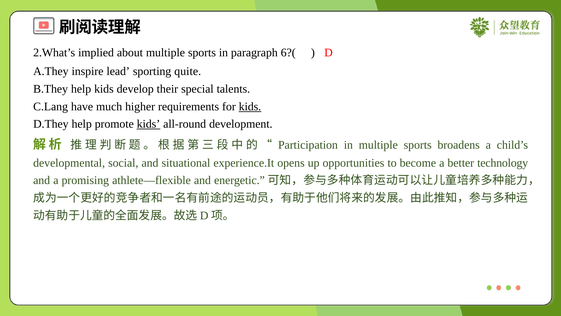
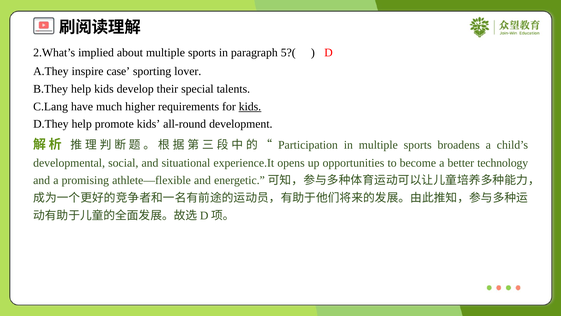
6?(: 6?( -> 5?(
lead: lead -> case
quite: quite -> lover
kids at (148, 124) underline: present -> none
